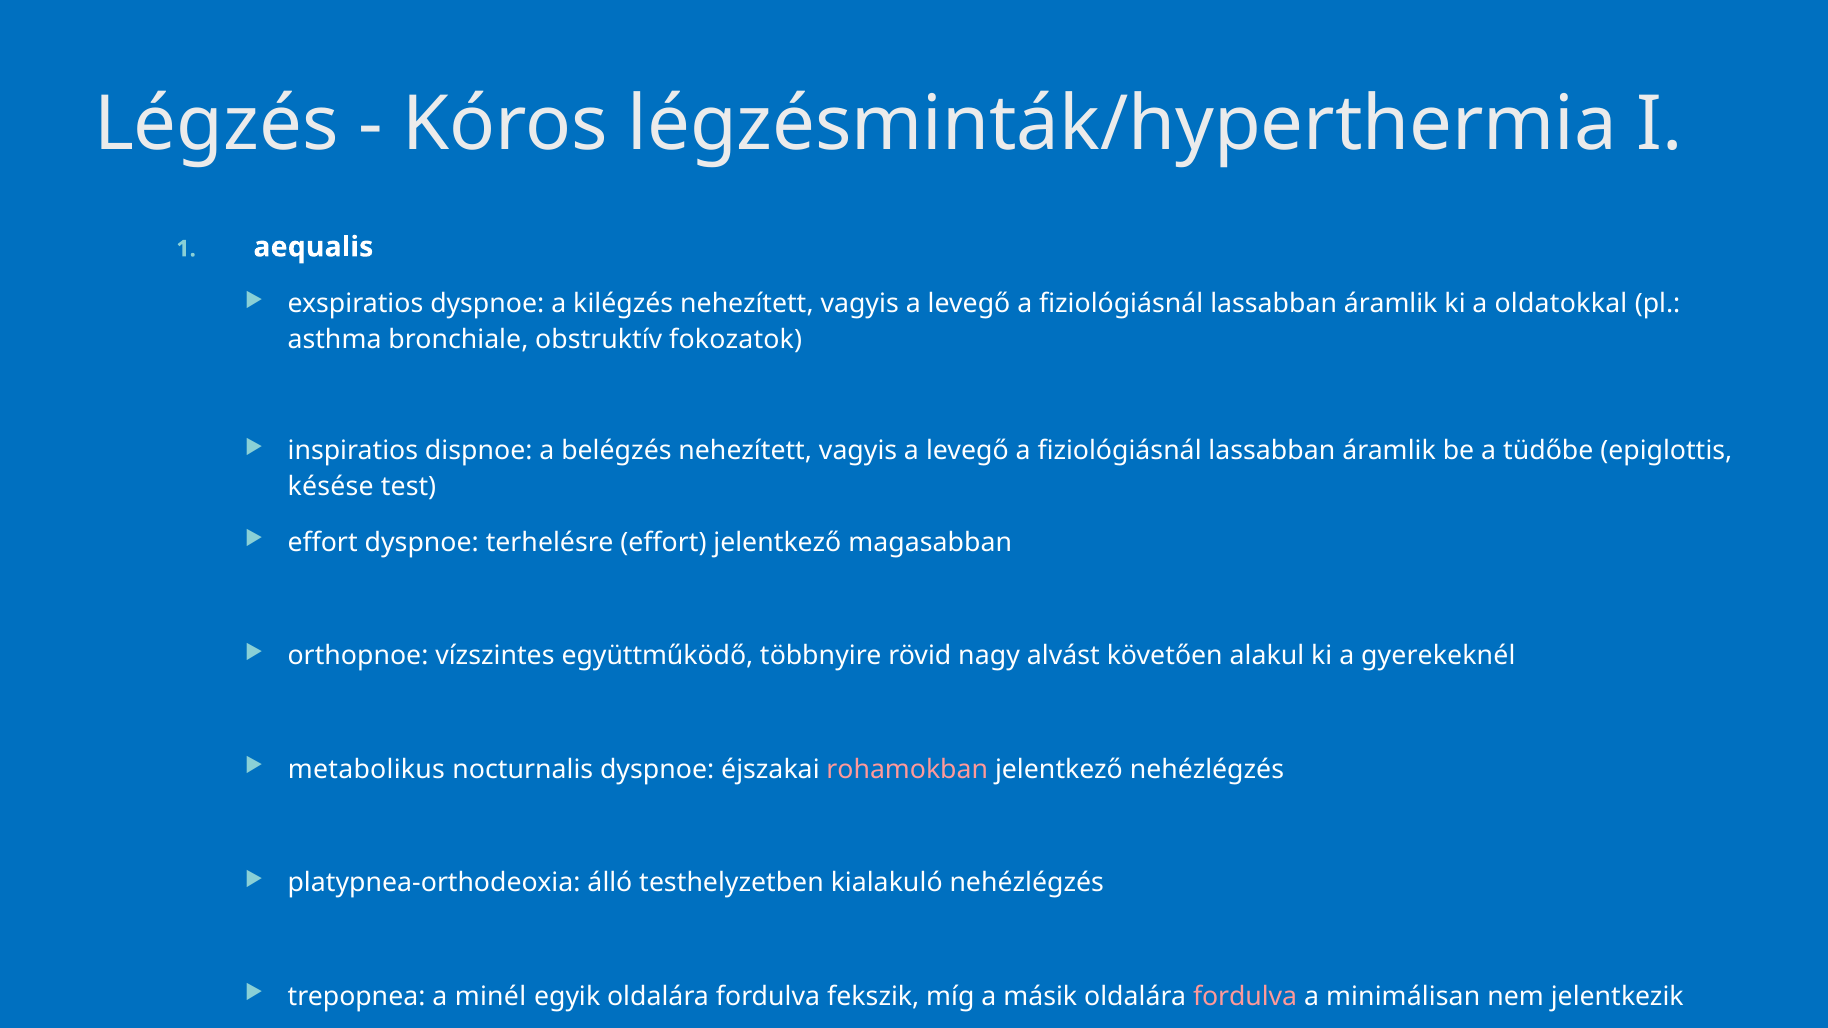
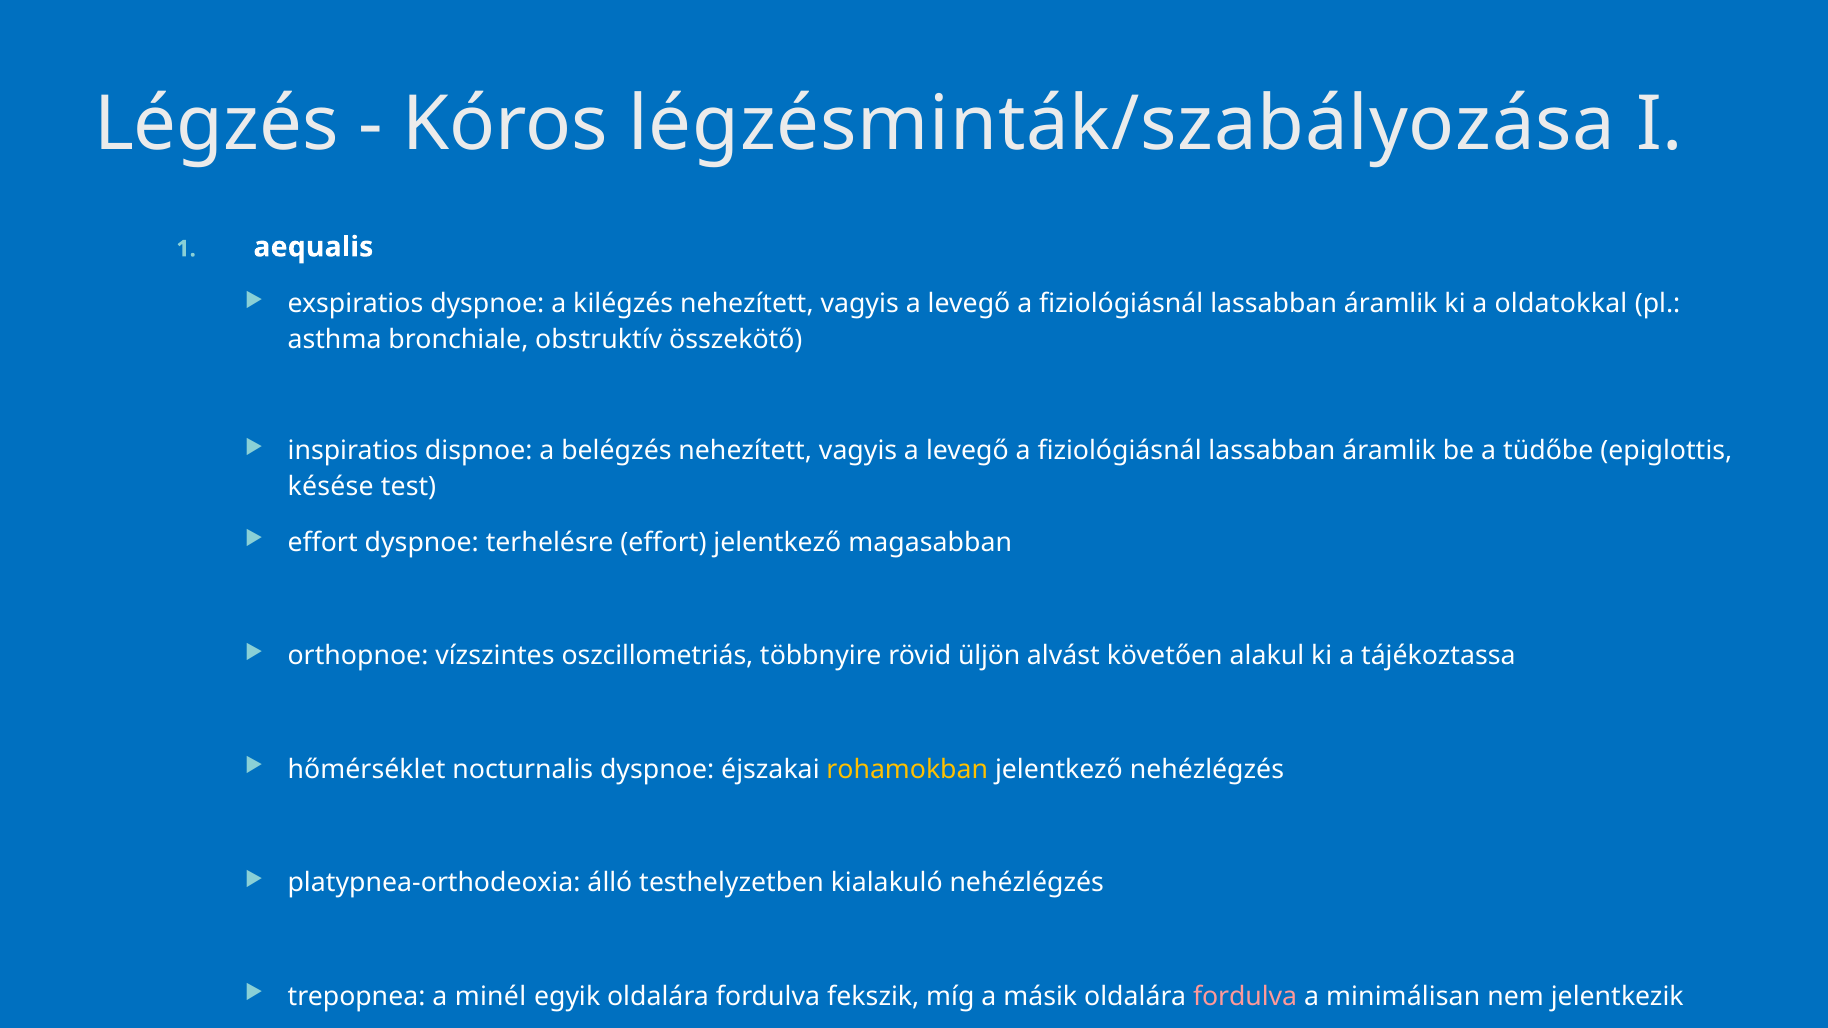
légzésminták/hyperthermia: légzésminták/hyperthermia -> légzésminták/szabályozása
fokozatok: fokozatok -> összekötő
együttműködő: együttműködő -> oszcillometriás
nagy: nagy -> üljön
gyerekeknél: gyerekeknél -> tájékoztassa
metabolikus: metabolikus -> hőmérséklet
rohamokban colour: pink -> yellow
